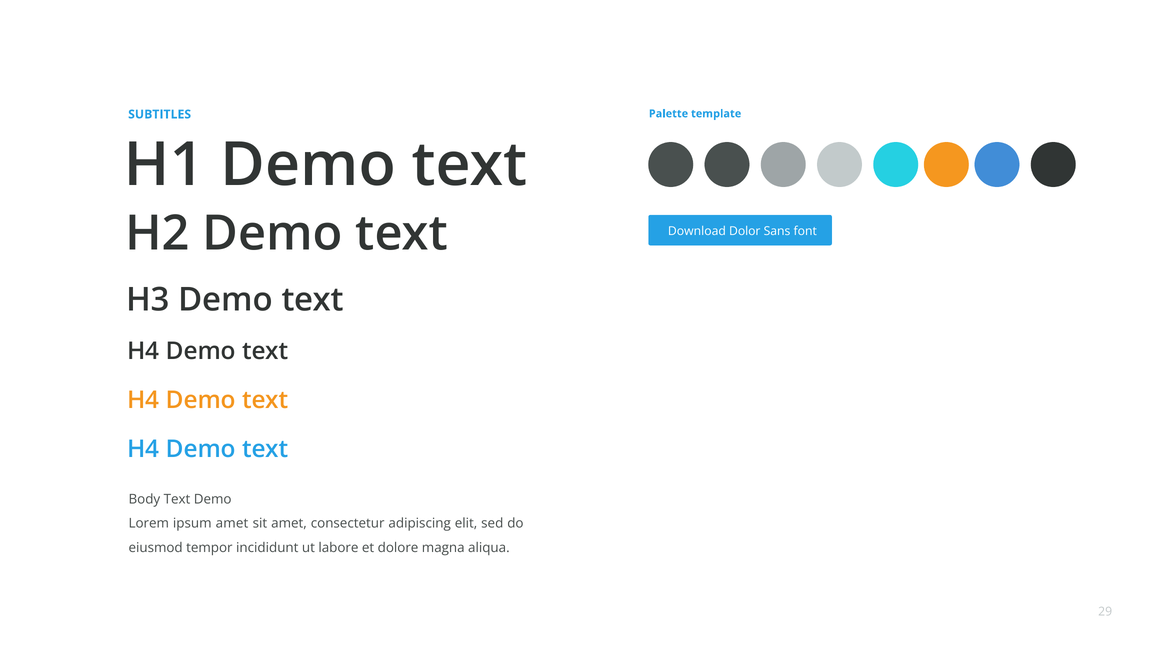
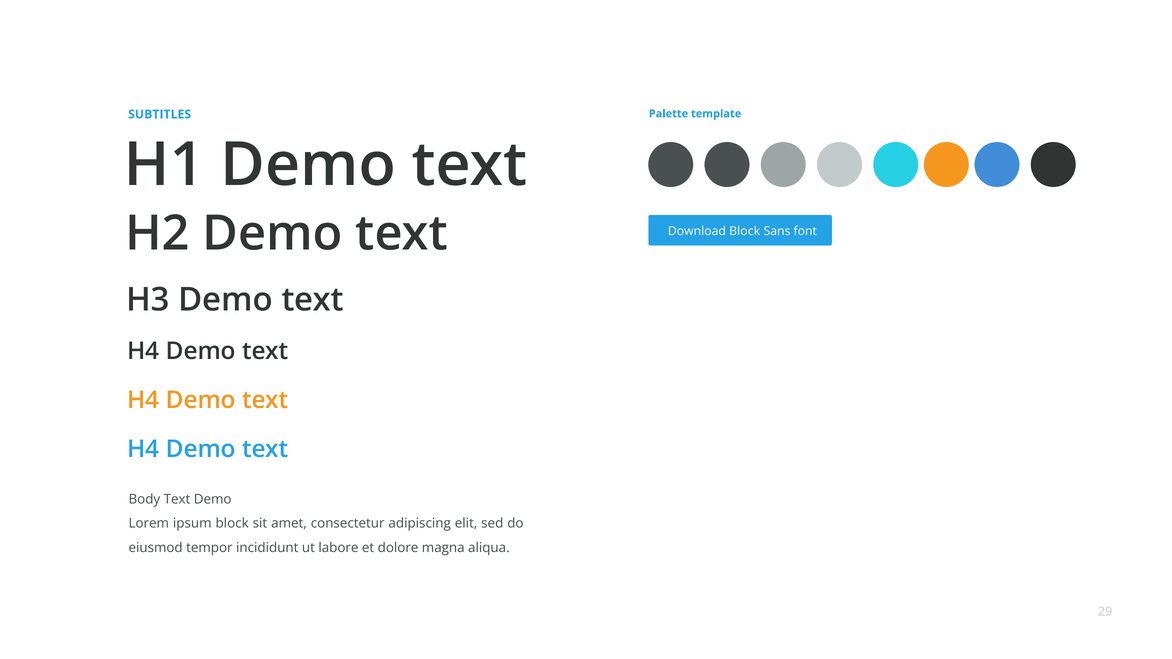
Download Dolor: Dolor -> Block
ipsum amet: amet -> block
